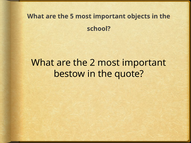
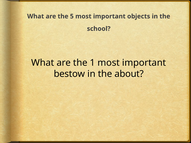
2: 2 -> 1
quote: quote -> about
